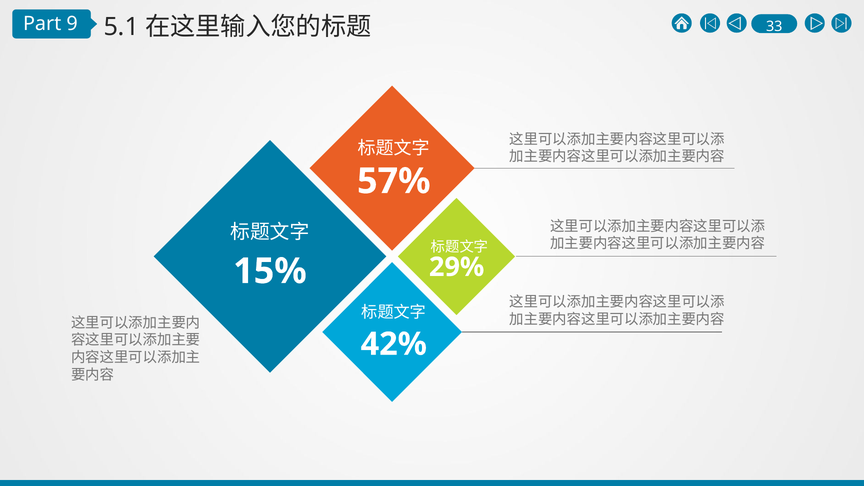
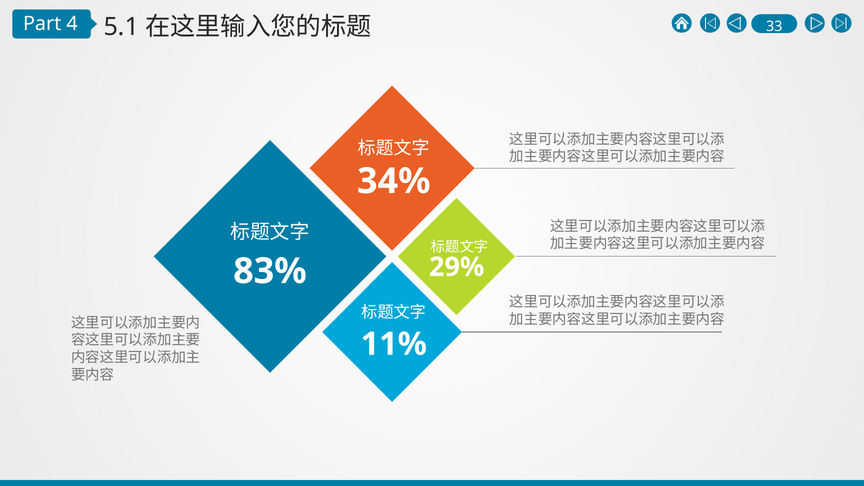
9: 9 -> 4
57%: 57% -> 34%
15%: 15% -> 83%
42%: 42% -> 11%
